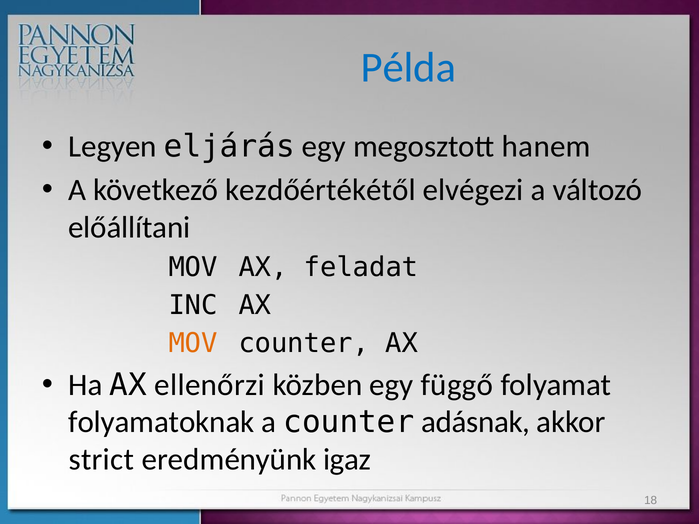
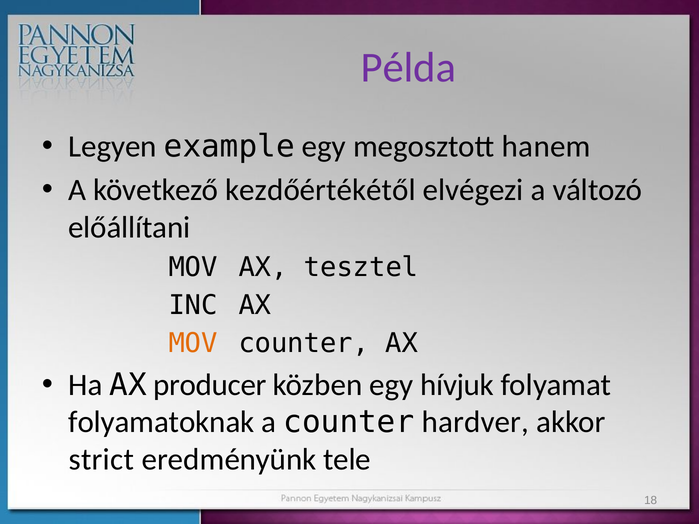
Példa colour: blue -> purple
eljárás: eljárás -> example
feladat: feladat -> tesztel
ellenőrzi: ellenőrzi -> producer
függő: függő -> hívjuk
adásnak: adásnak -> hardver
igaz: igaz -> tele
